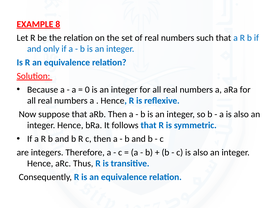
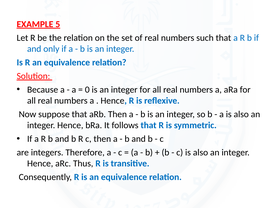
8: 8 -> 5
